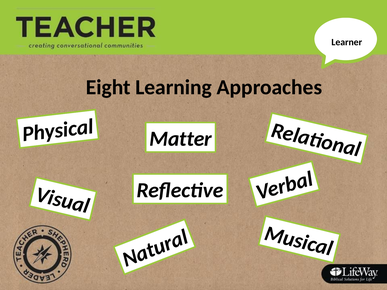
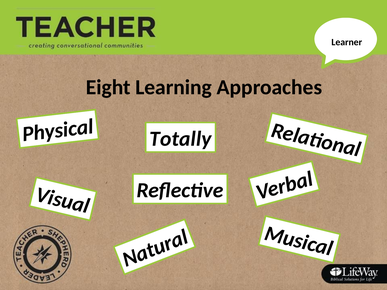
Matter: Matter -> Totally
